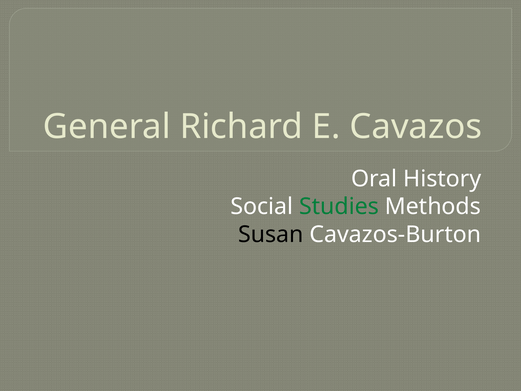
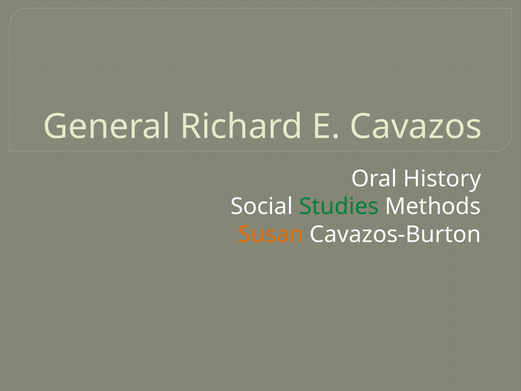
Susan colour: black -> orange
